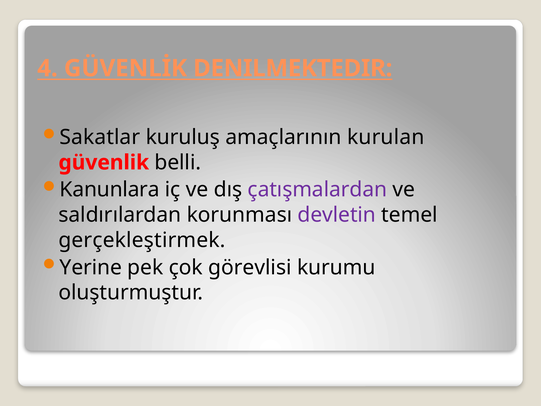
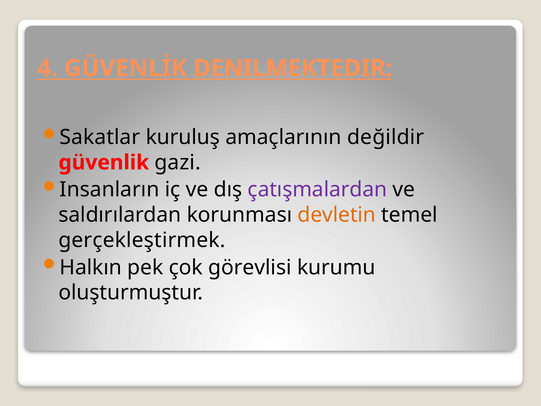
kurulan: kurulan -> değildir
belli: belli -> gazi
Kanunlara: Kanunlara -> Insanların
devletin colour: purple -> orange
Yerine: Yerine -> Halkın
